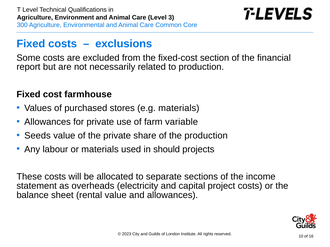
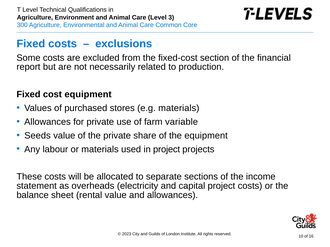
cost farmhouse: farmhouse -> equipment
the production: production -> equipment
in should: should -> project
